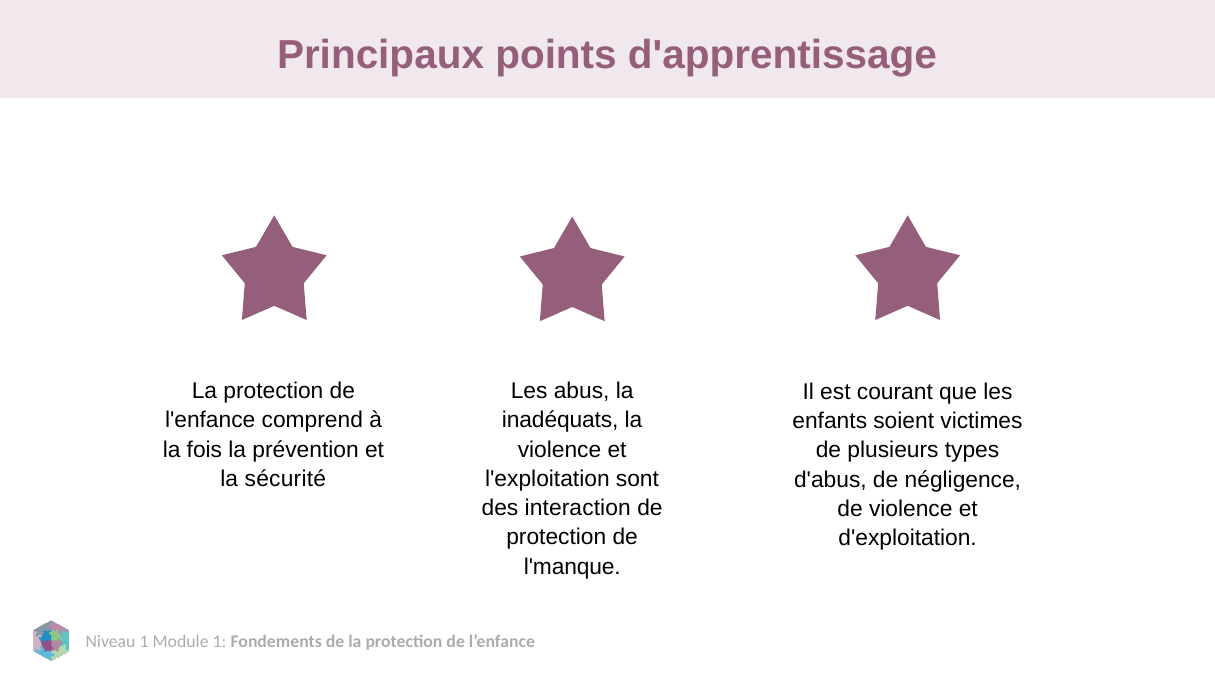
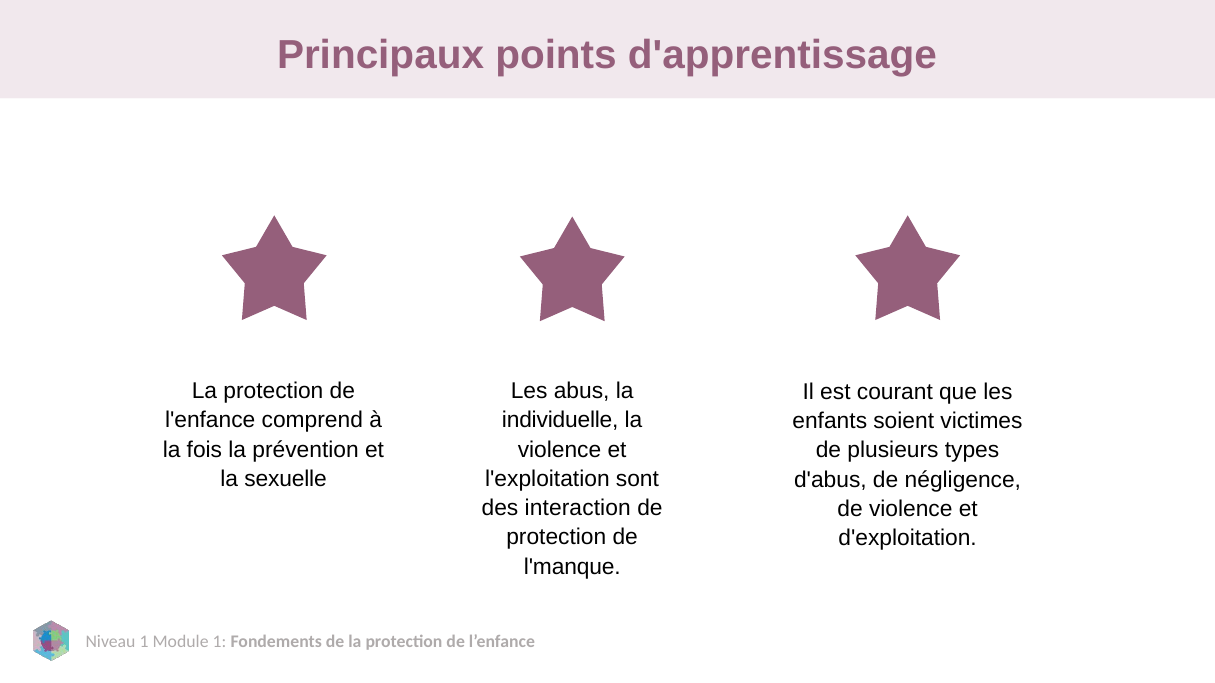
inadéquats: inadéquats -> individuelle
sécurité: sécurité -> sexuelle
